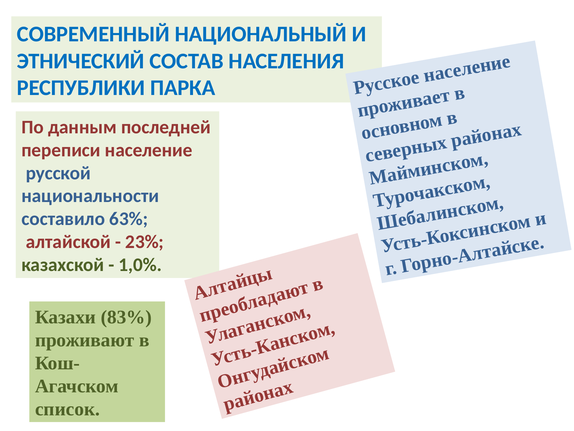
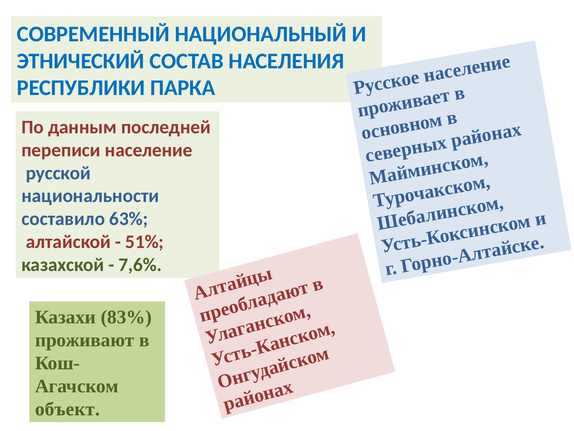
23%: 23% -> 51%
1,0%: 1,0% -> 7,6%
список: список -> объект
